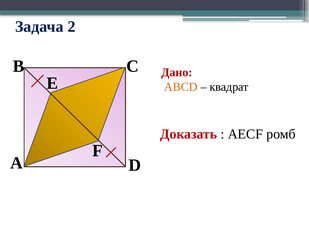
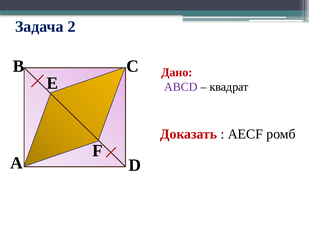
ABCD colour: orange -> purple
